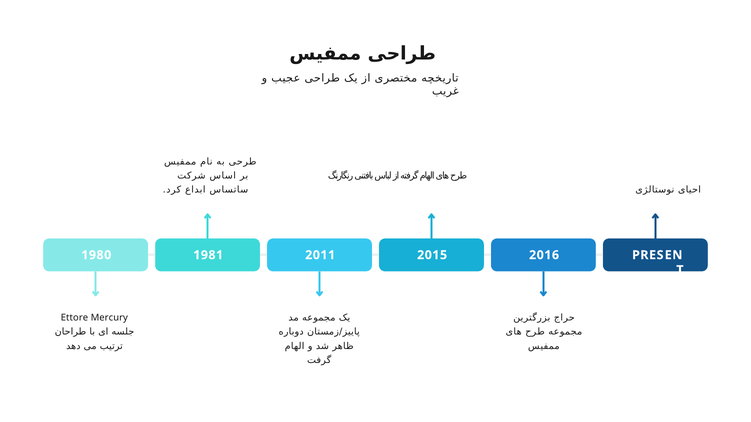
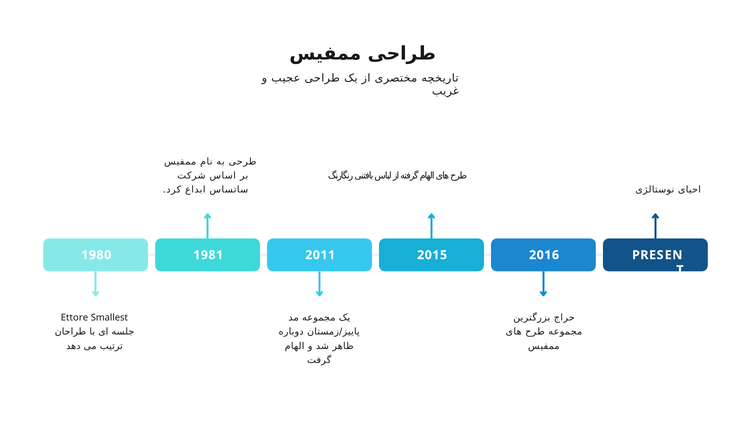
Mercury: Mercury -> Smallest
